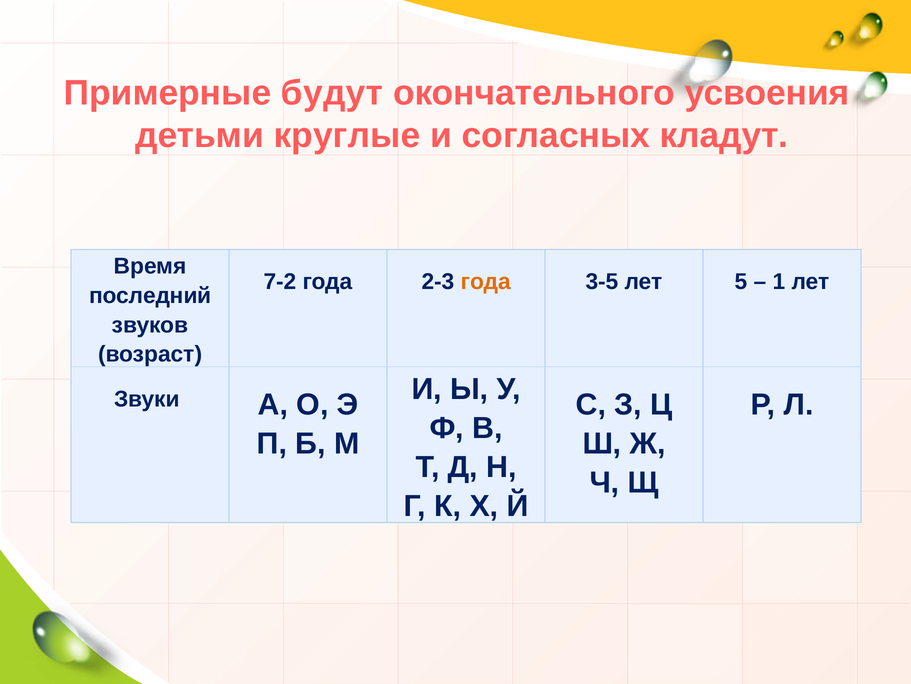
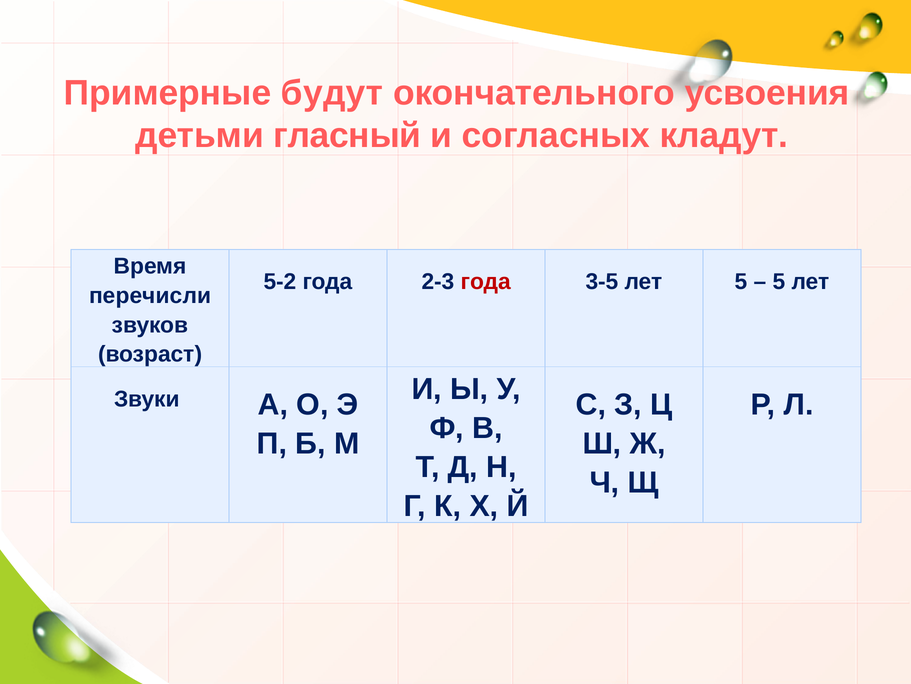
круглые: круглые -> гласный
7-2: 7-2 -> 5-2
года at (486, 282) colour: orange -> red
1 at (779, 282): 1 -> 5
последний: последний -> перечисли
